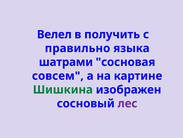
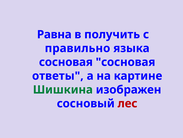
Велел: Велел -> Равна
шатрами at (66, 62): шатрами -> сосновая
совсем: совсем -> ответы
лес colour: purple -> red
